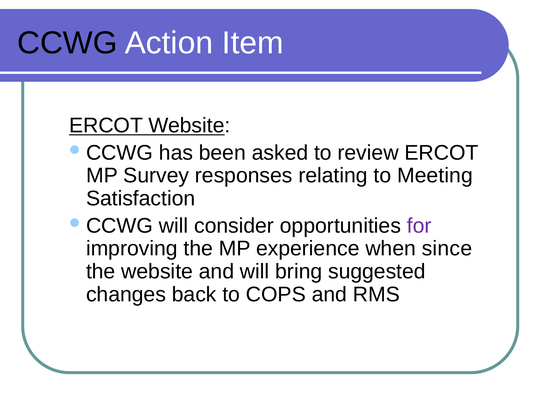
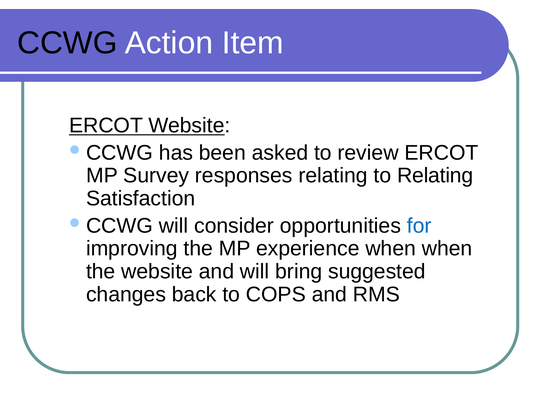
to Meeting: Meeting -> Relating
for colour: purple -> blue
when since: since -> when
